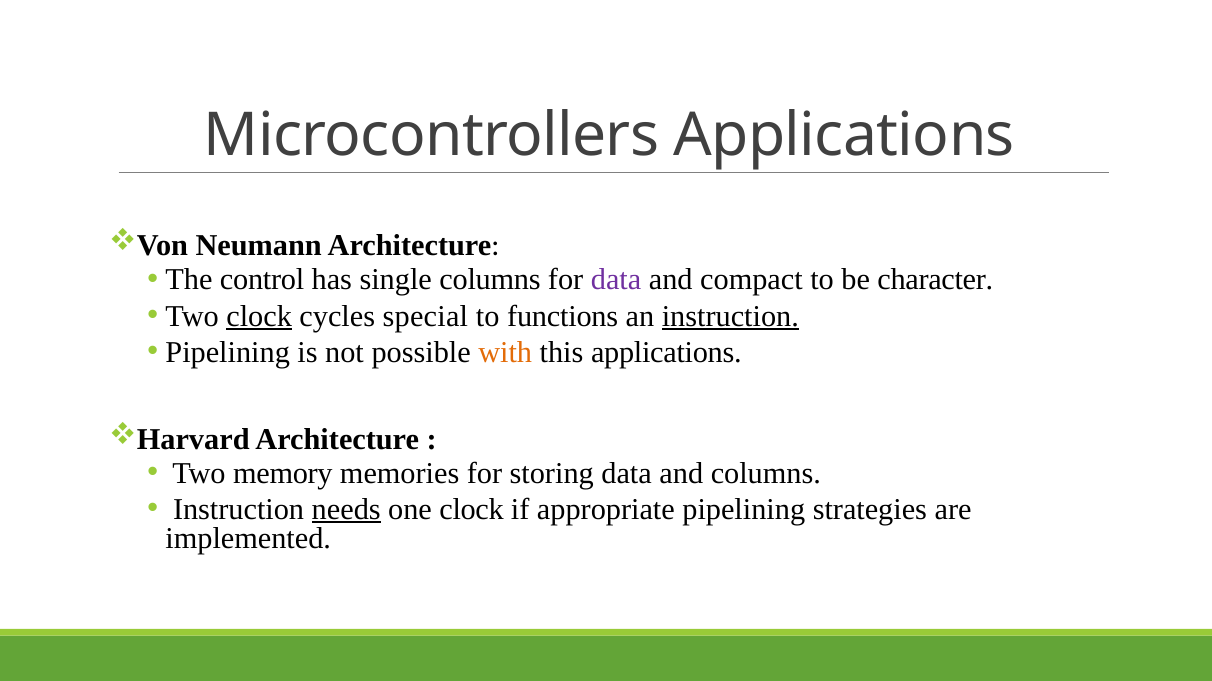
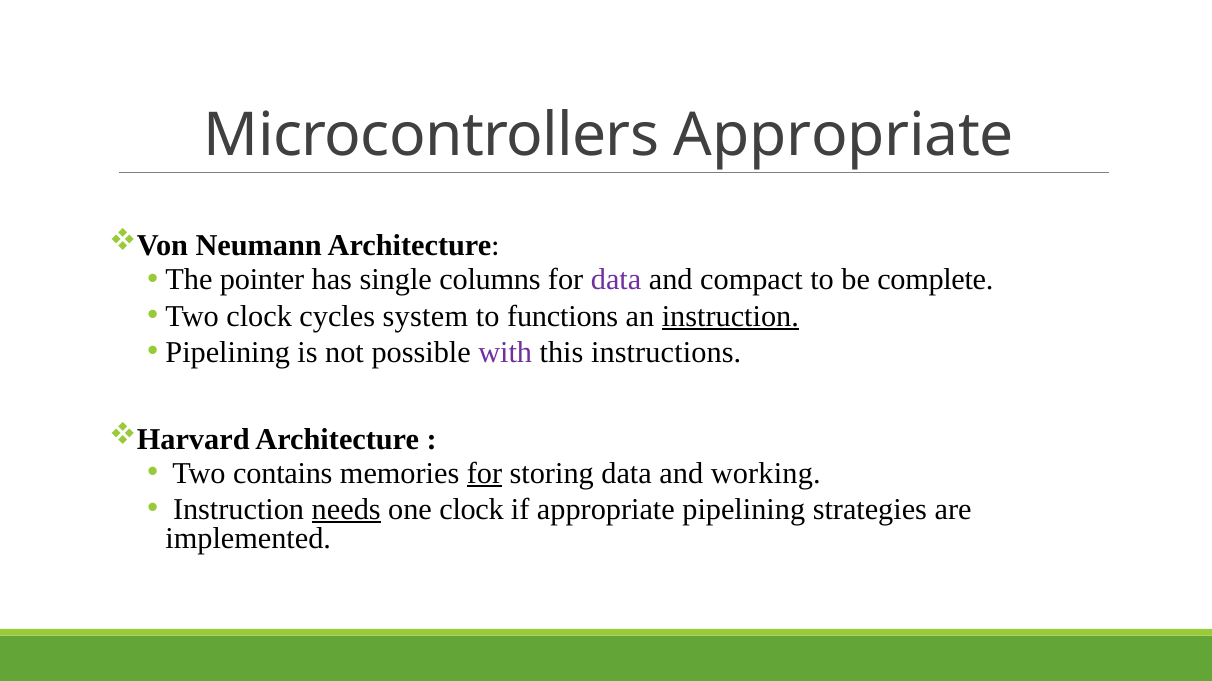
Microcontrollers Applications: Applications -> Appropriate
control: control -> pointer
character: character -> complete
clock at (259, 316) underline: present -> none
special: special -> system
with colour: orange -> purple
this applications: applications -> instructions
memory: memory -> contains
for at (485, 474) underline: none -> present
and columns: columns -> working
